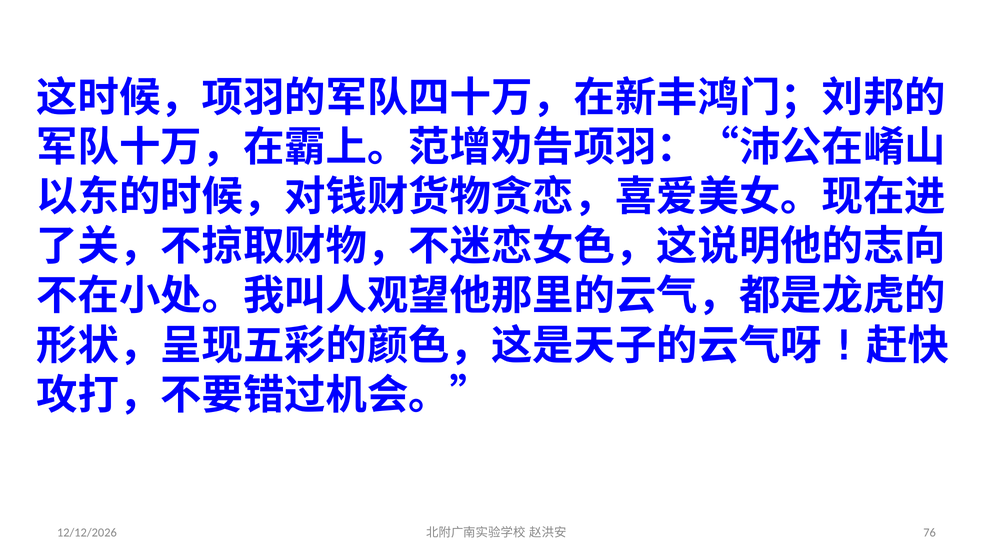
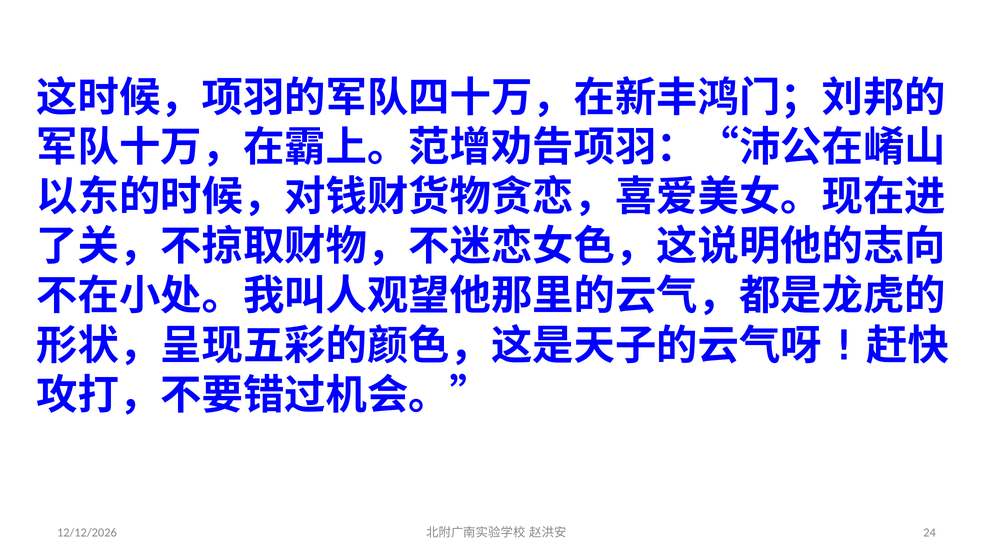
76: 76 -> 24
